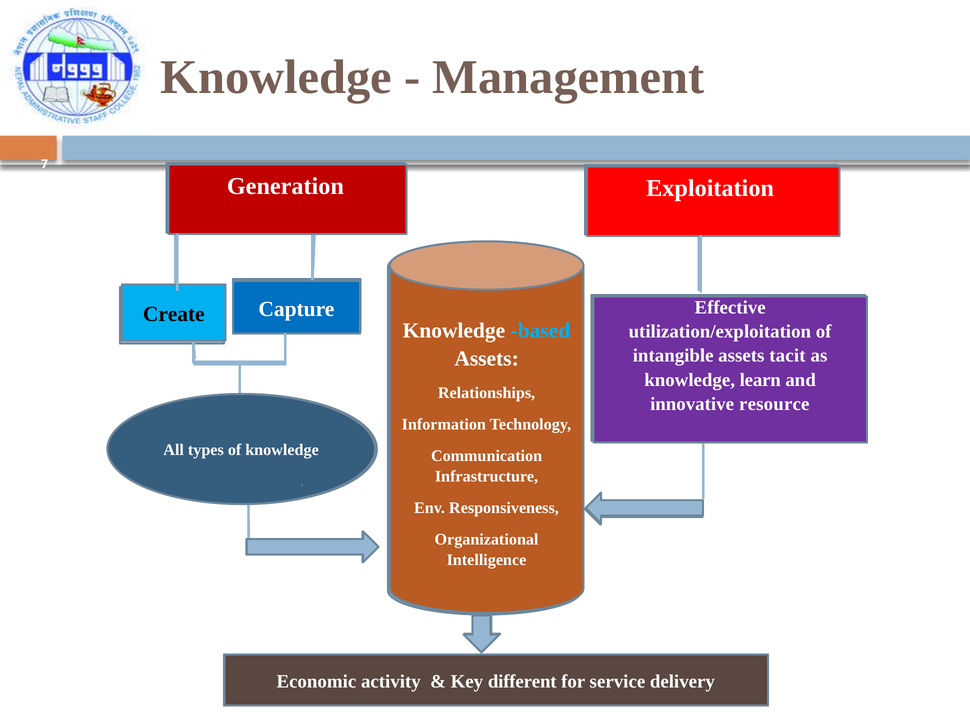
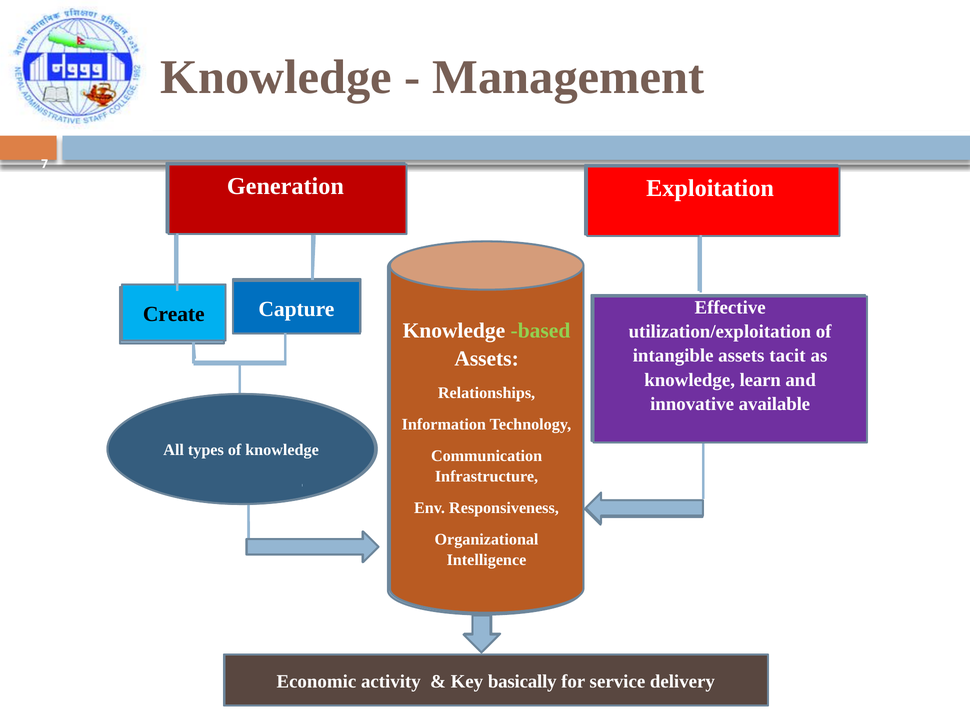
based colour: light blue -> light green
resource: resource -> available
different: different -> basically
